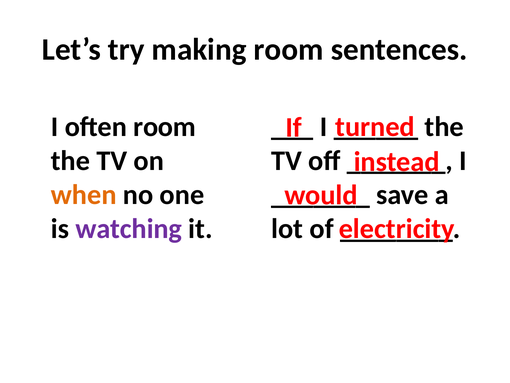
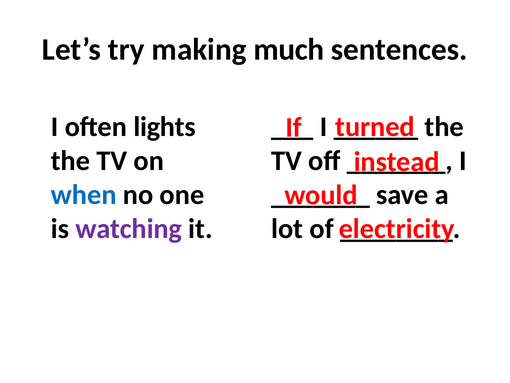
making room: room -> much
often room: room -> lights
when colour: orange -> blue
